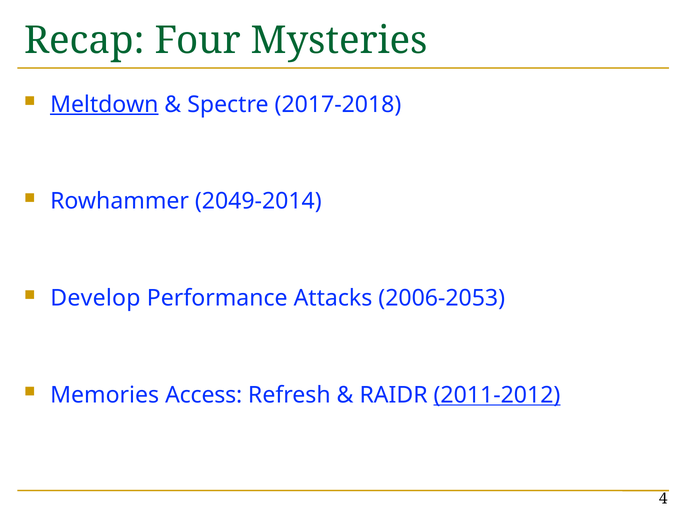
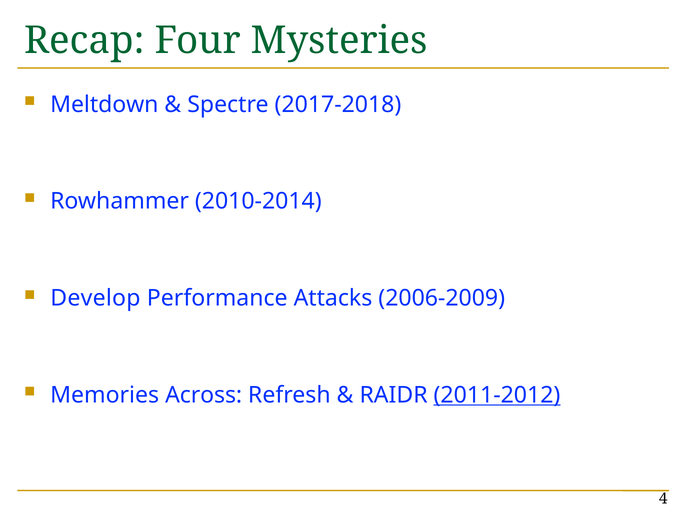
Meltdown underline: present -> none
2049-2014: 2049-2014 -> 2010-2014
2006-2053: 2006-2053 -> 2006-2009
Access: Access -> Across
